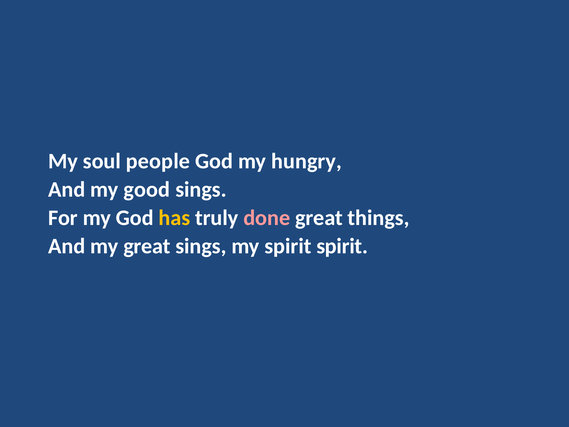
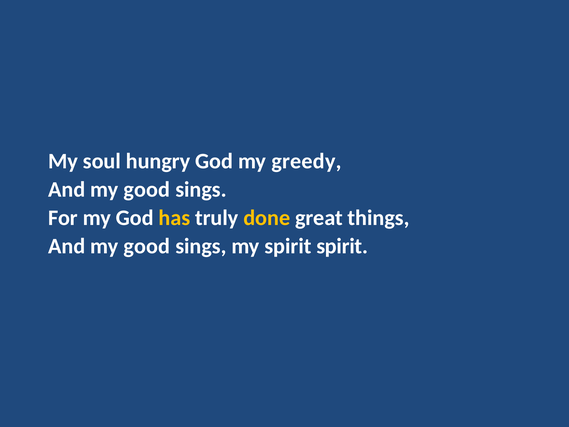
people: people -> hungry
hungry: hungry -> greedy
done colour: pink -> yellow
great at (147, 246): great -> good
